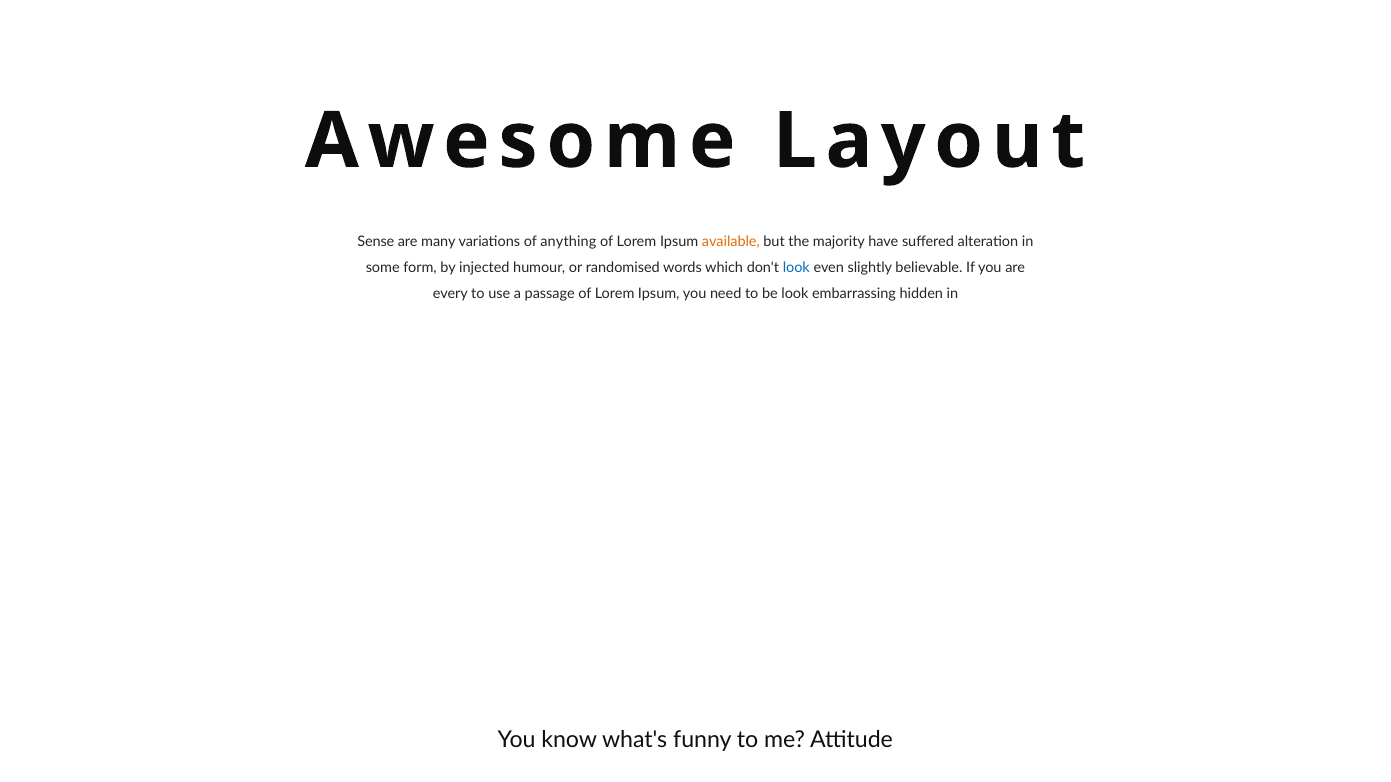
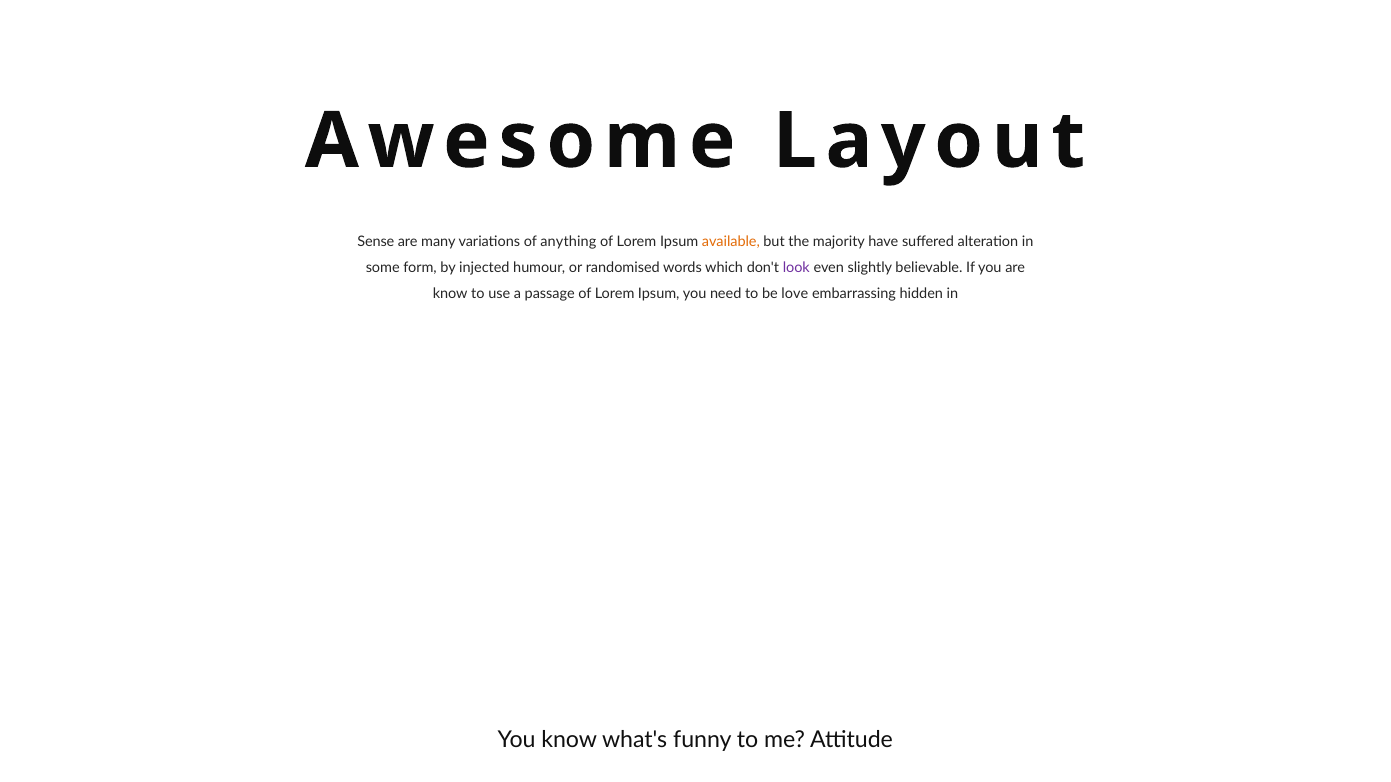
look at (796, 268) colour: blue -> purple
every at (450, 294): every -> know
be look: look -> love
